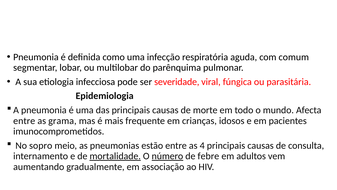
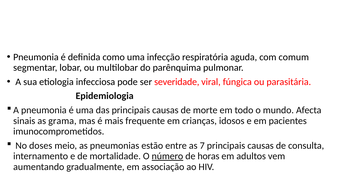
entre at (24, 120): entre -> sinais
sopro: sopro -> doses
4: 4 -> 7
mortalidade underline: present -> none
febre: febre -> horas
